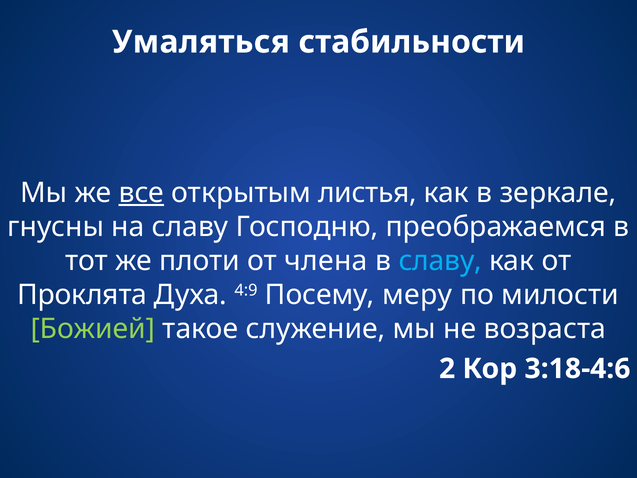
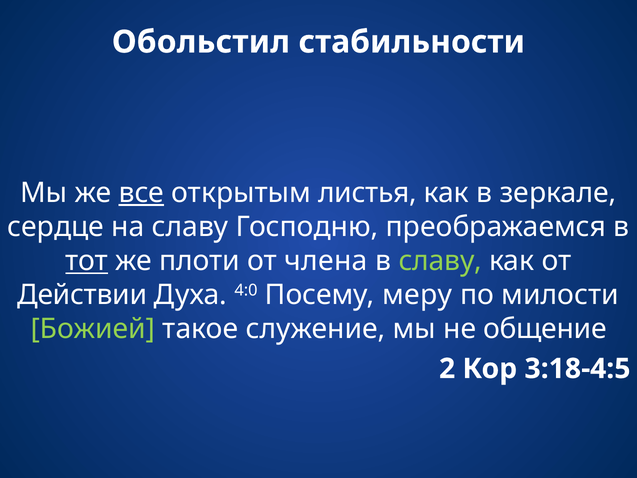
Умаляться: Умаляться -> Обольстил
гнусны: гнусны -> сердце
тот underline: none -> present
славу at (440, 261) colour: light blue -> light green
Проклята: Проклята -> Действии
4:9: 4:9 -> 4:0
возраста: возраста -> общение
3:18-4:6: 3:18-4:6 -> 3:18-4:5
